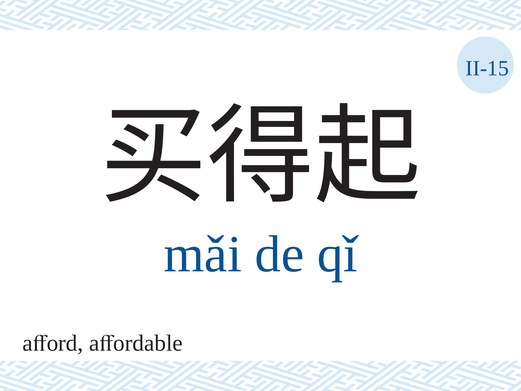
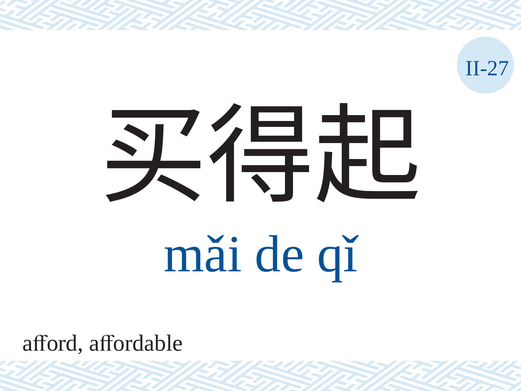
II-15: II-15 -> II-27
